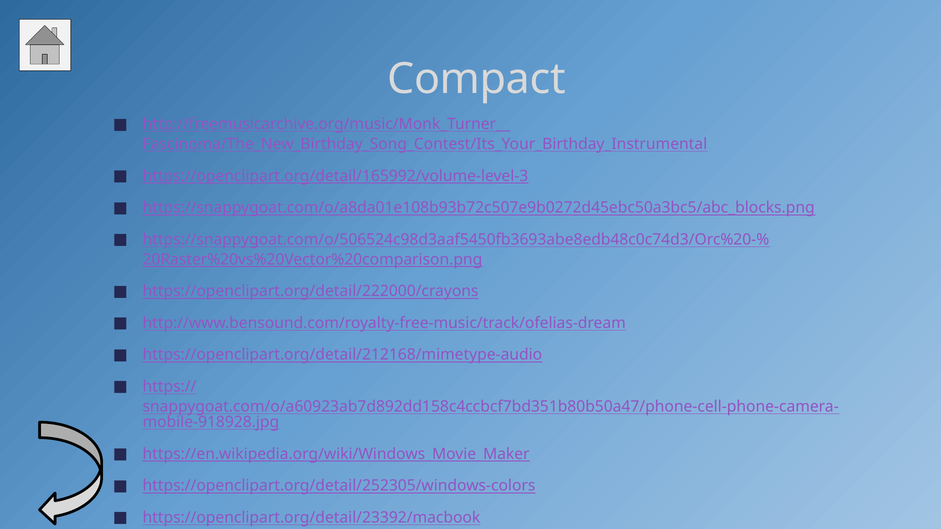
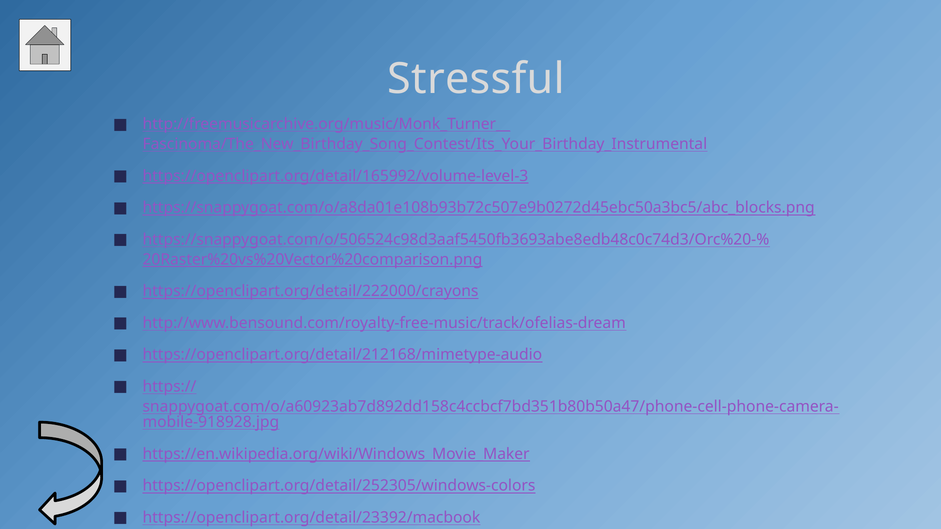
Compact: Compact -> Stressful
